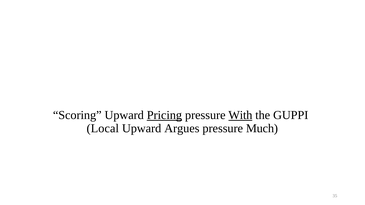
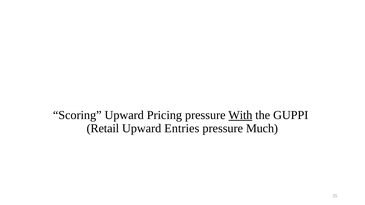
Pricing underline: present -> none
Local: Local -> Retail
Argues: Argues -> Entries
